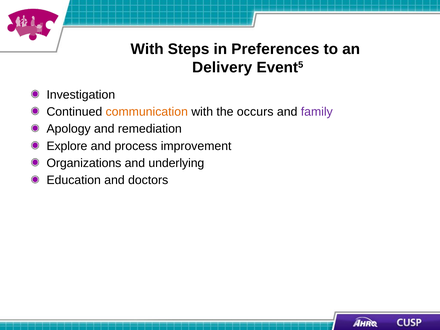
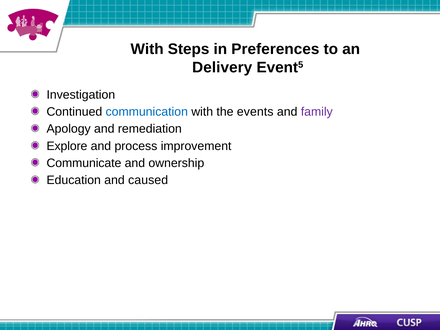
communication colour: orange -> blue
occurs: occurs -> events
Organizations: Organizations -> Communicate
underlying: underlying -> ownership
doctors: doctors -> caused
